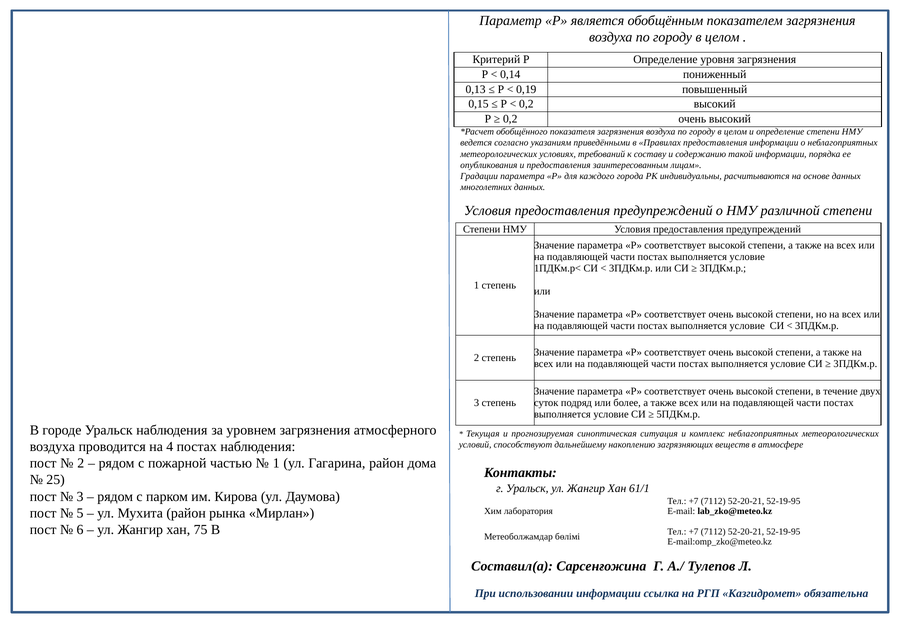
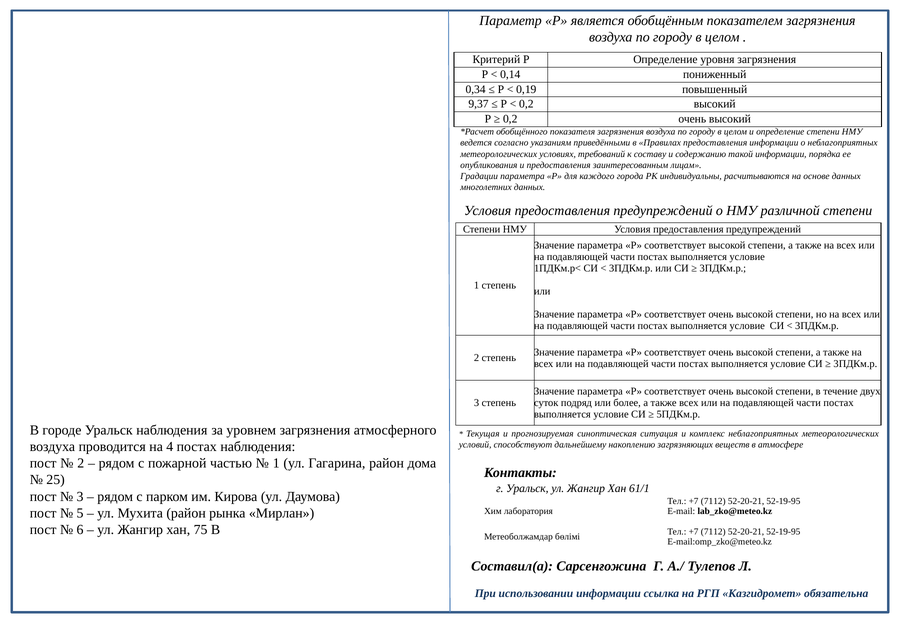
0,13: 0,13 -> 0,34
0,15: 0,15 -> 9,37
